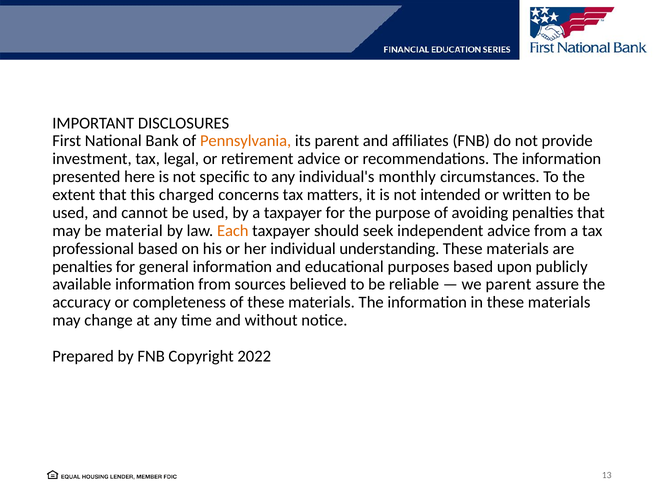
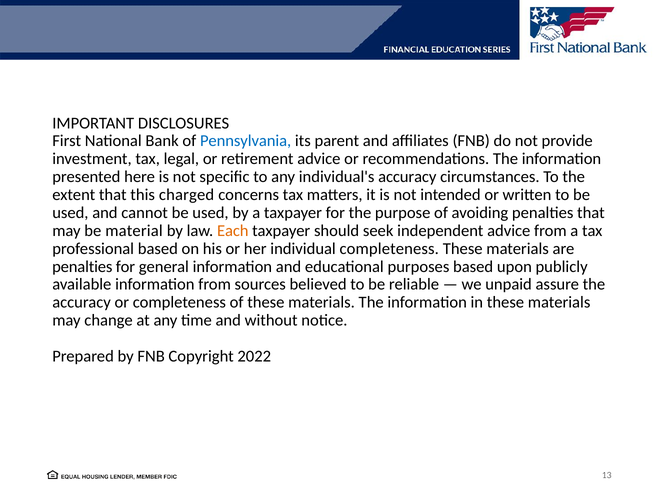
Pennsylvania colour: orange -> blue
individual's monthly: monthly -> accuracy
individual understanding: understanding -> completeness
we parent: parent -> unpaid
